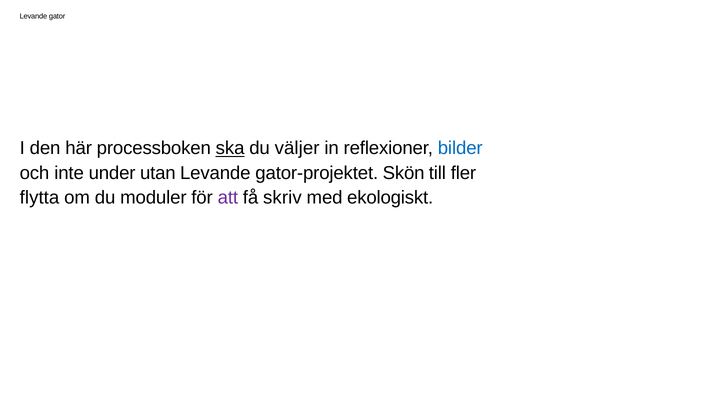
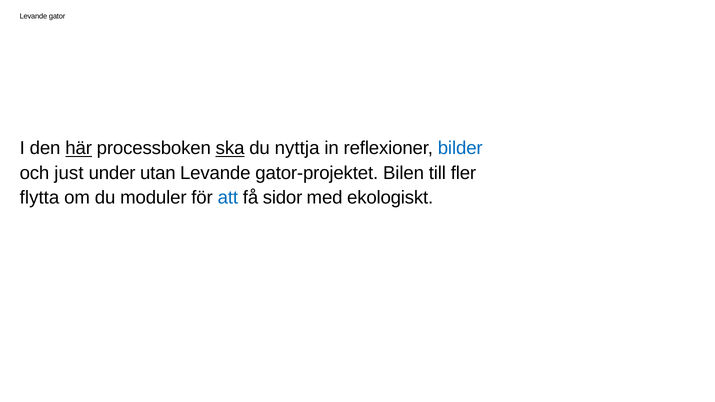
här underline: none -> present
väljer: väljer -> nyttja
inte: inte -> just
Skön: Skön -> Bilen
att colour: purple -> blue
skriv: skriv -> sidor
